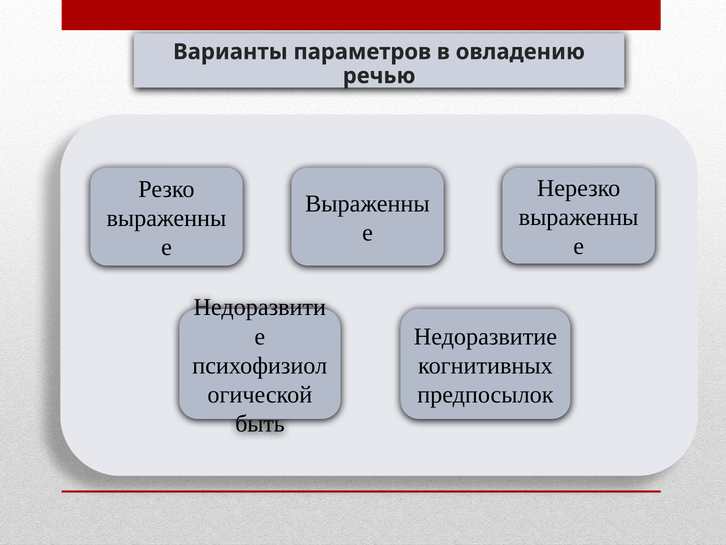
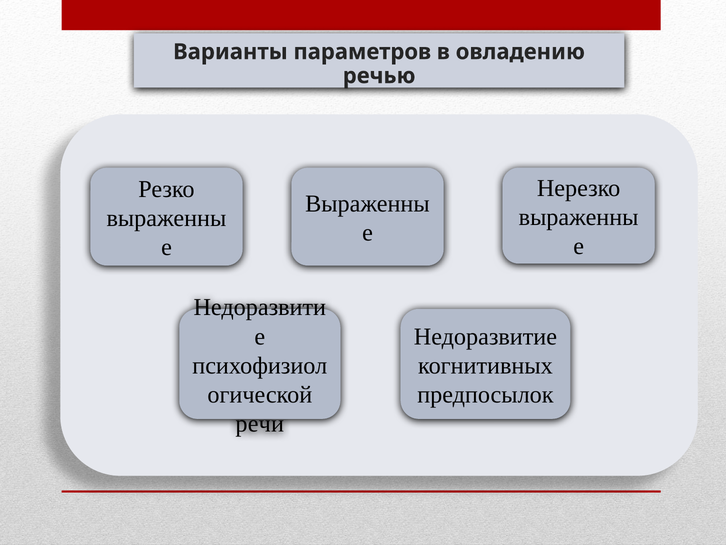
быть: быть -> речи
